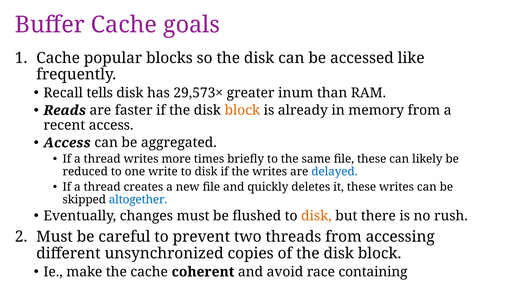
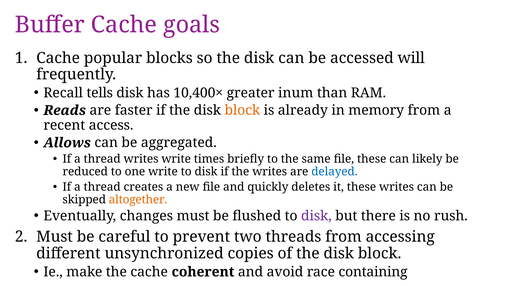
like: like -> will
29,573×: 29,573× -> 10,400×
Access at (67, 143): Access -> Allows
writes more: more -> write
altogether colour: blue -> orange
disk at (316, 216) colour: orange -> purple
